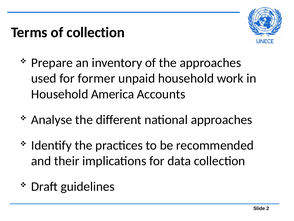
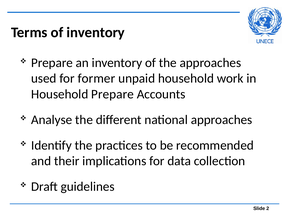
of collection: collection -> inventory
Household America: America -> Prepare
